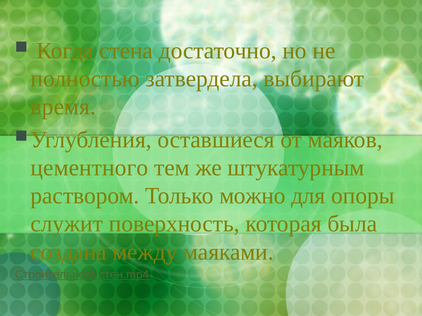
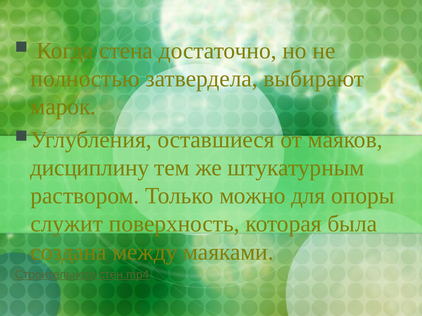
время: время -> марок
цементного: цементного -> дисциплину
